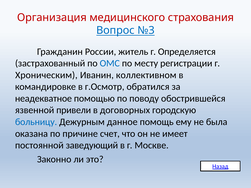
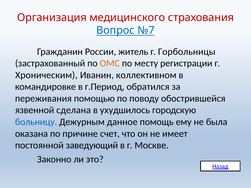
№3: №3 -> №7
Определяется: Определяется -> Горбольницы
ОМС colour: blue -> orange
г.Осмотр: г.Осмотр -> г.Период
неадекватное: неадекватное -> переживания
привели: привели -> сделана
договорных: договорных -> ухудшилось
